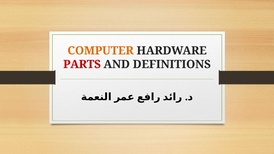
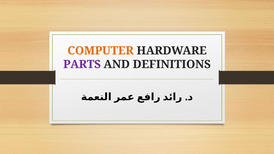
PARTS colour: red -> purple
